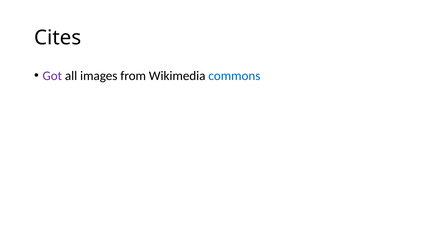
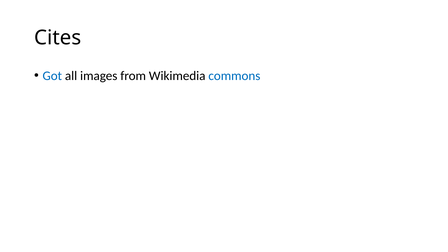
Got colour: purple -> blue
